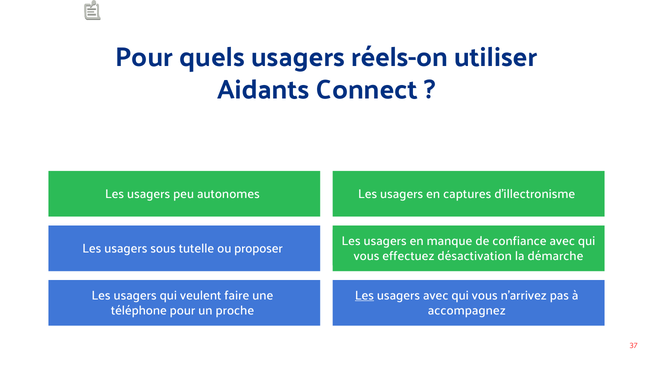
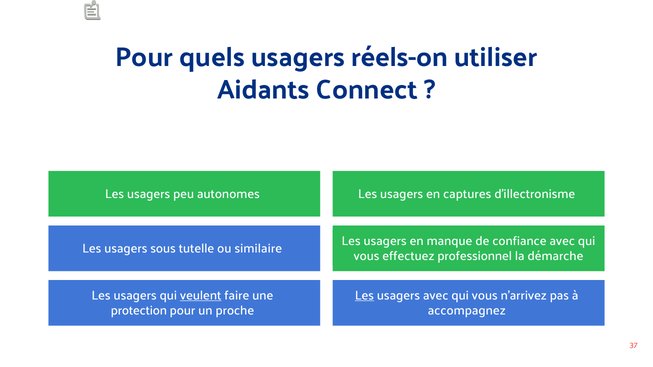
proposer: proposer -> similaire
désactivation: désactivation -> professionnel
veulent underline: none -> present
téléphone: téléphone -> protection
